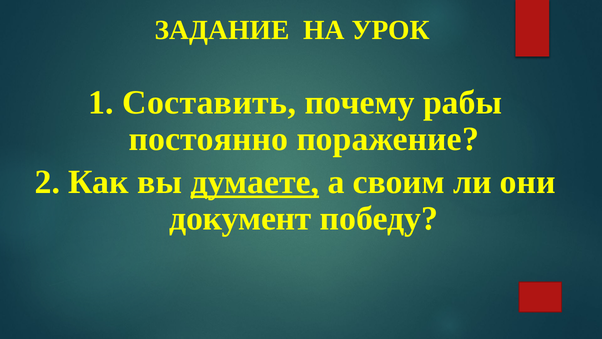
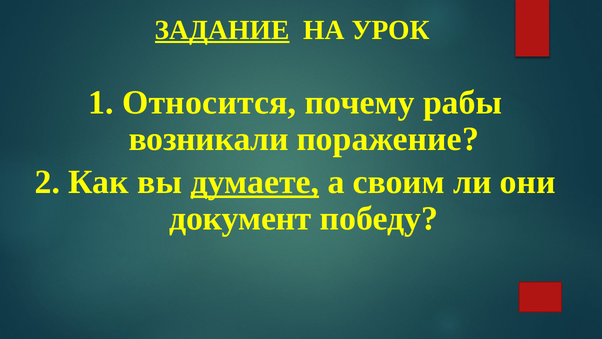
ЗАДАНИЕ underline: none -> present
Составить: Составить -> Относится
постоянно: постоянно -> возникали
